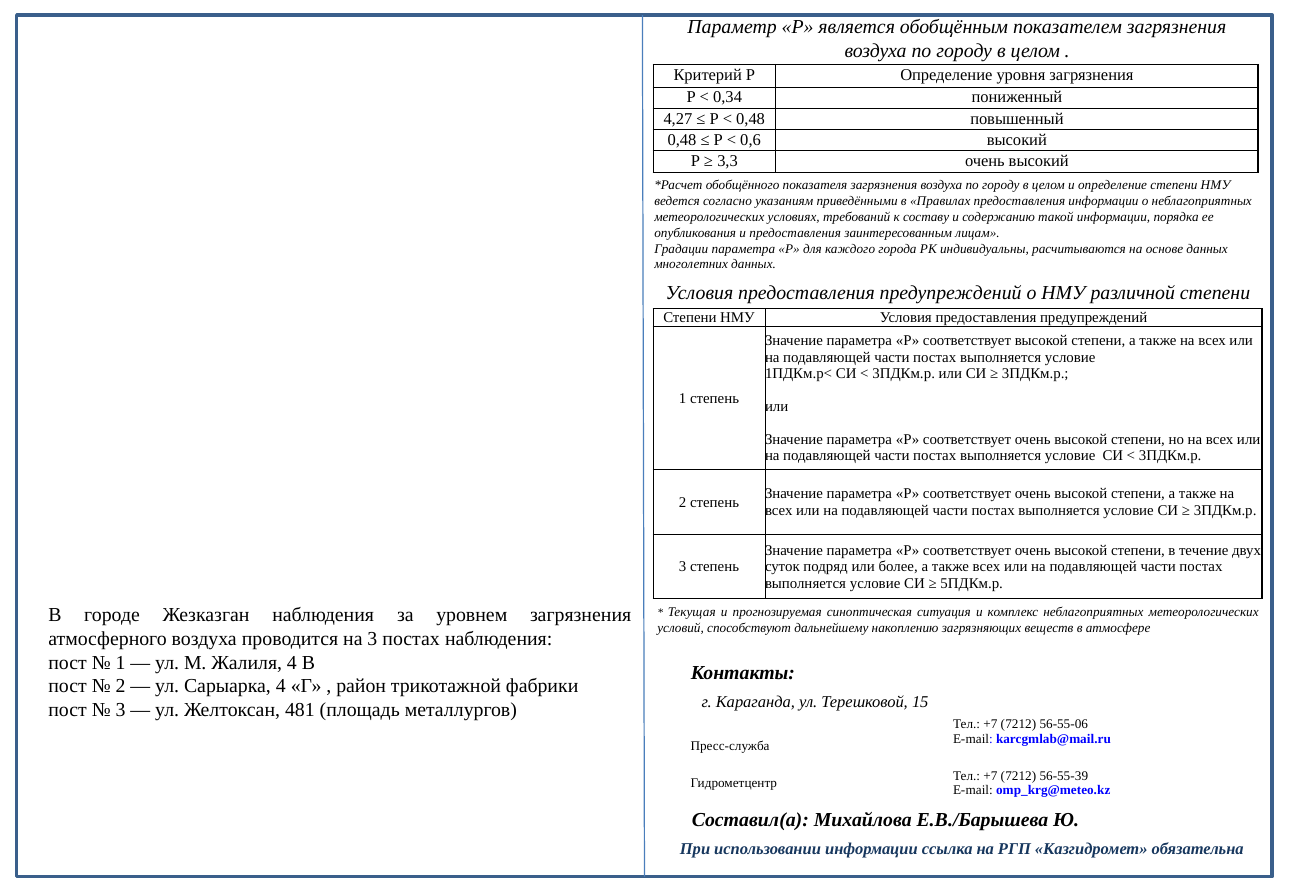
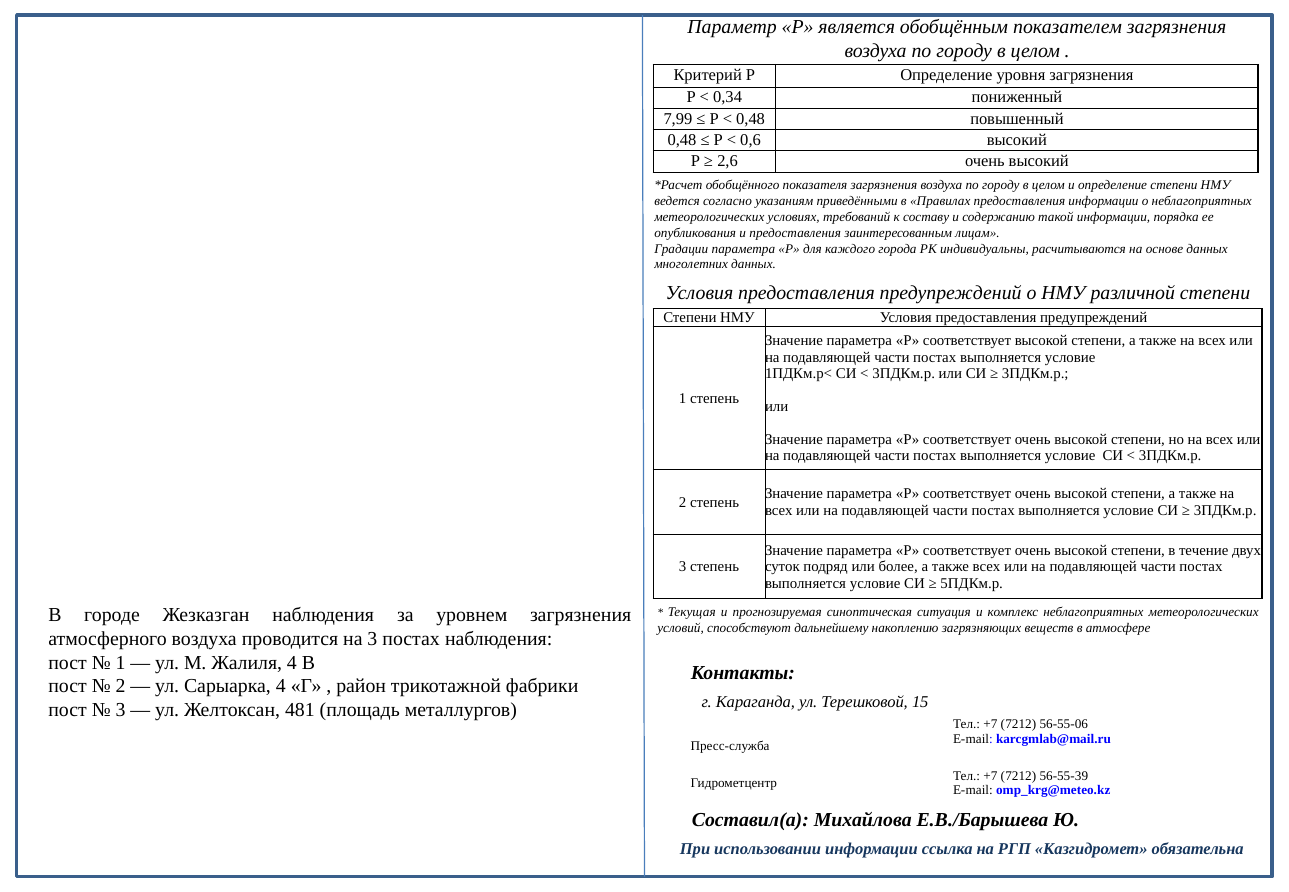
4,27: 4,27 -> 7,99
3,3: 3,3 -> 2,6
